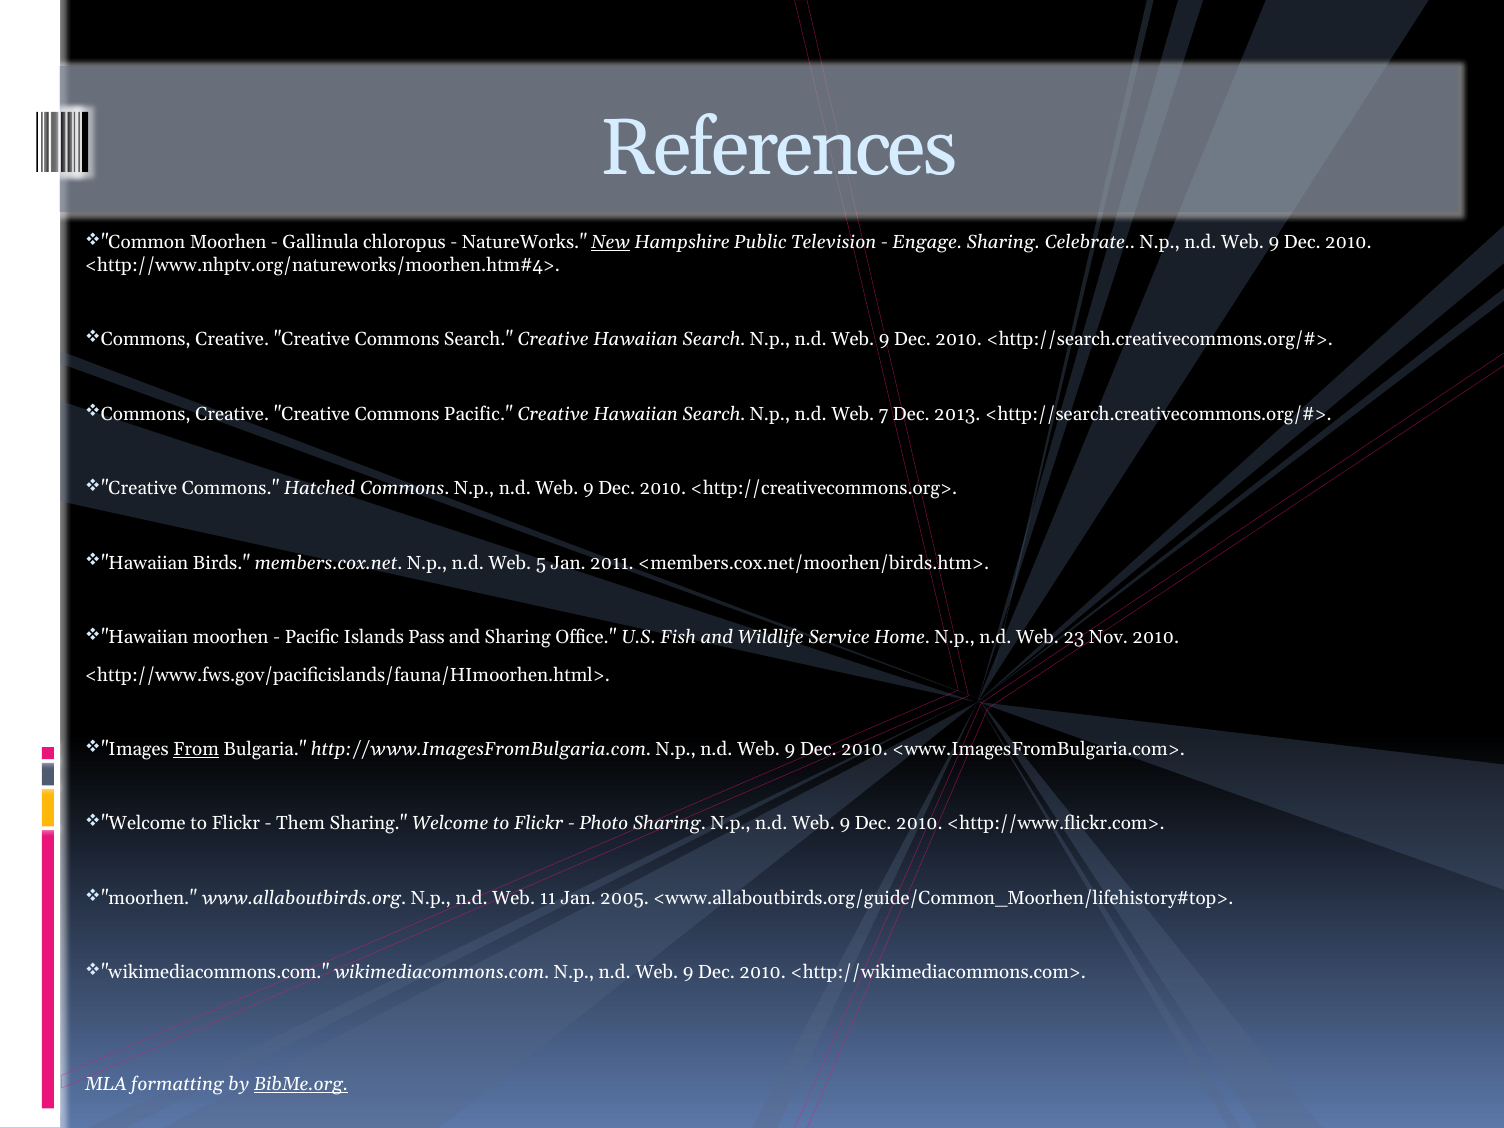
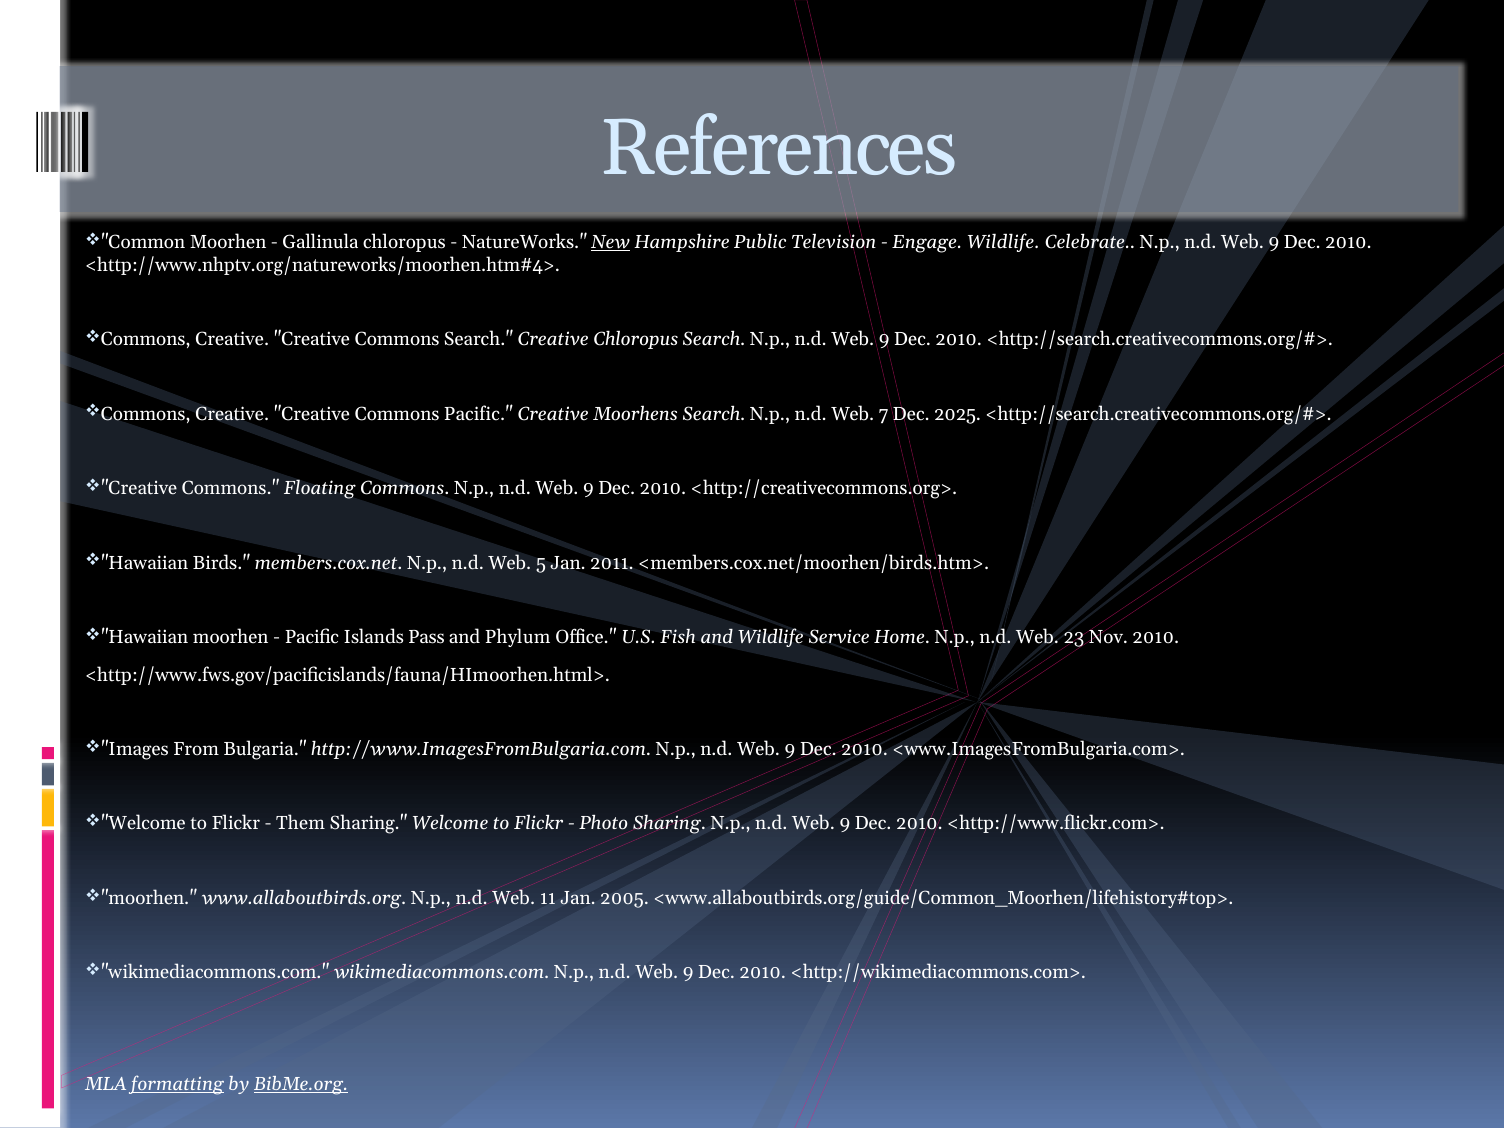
Engage Sharing: Sharing -> Wildlife
Search Creative Hawaiian: Hawaiian -> Chloropus
Hawaiian at (636, 414): Hawaiian -> Moorhens
2013: 2013 -> 2025
Hatched: Hatched -> Floating
and Sharing: Sharing -> Phylum
From underline: present -> none
formatting underline: none -> present
